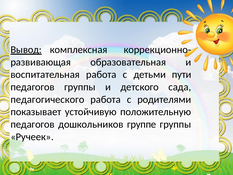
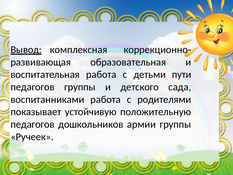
педагогического: педагогического -> воспитанниками
группе: группе -> армии
